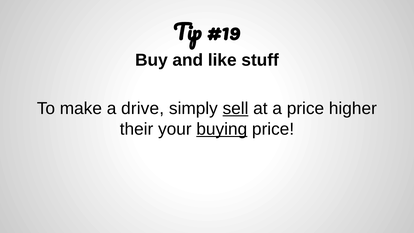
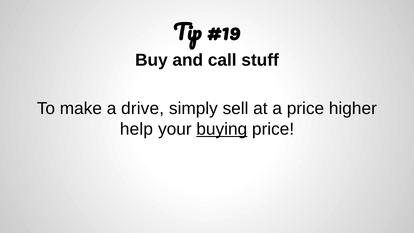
like: like -> call
sell underline: present -> none
their: their -> help
